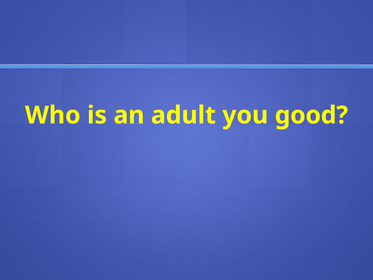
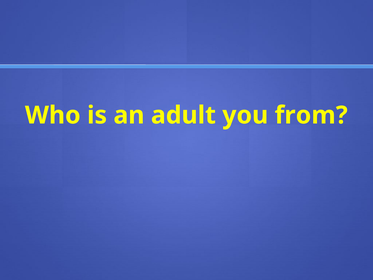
good: good -> from
